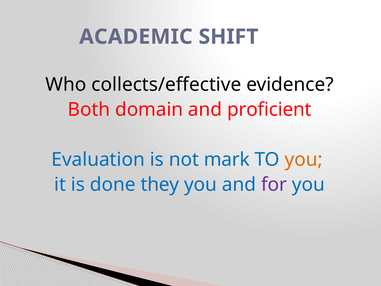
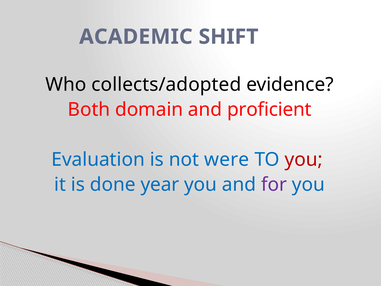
collects/effective: collects/effective -> collects/adopted
mark: mark -> were
you at (304, 159) colour: orange -> red
they: they -> year
